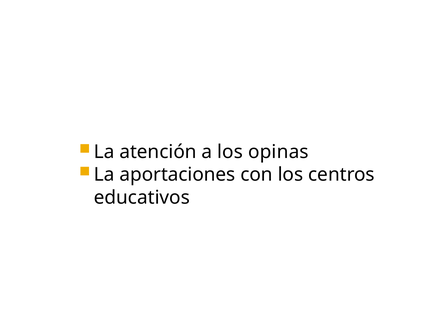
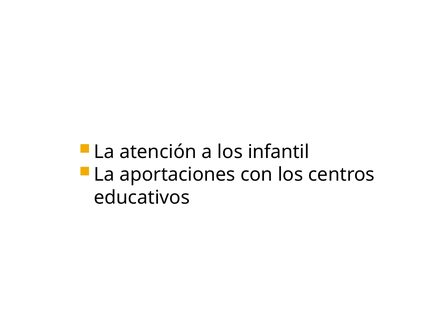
opinas: opinas -> infantil
